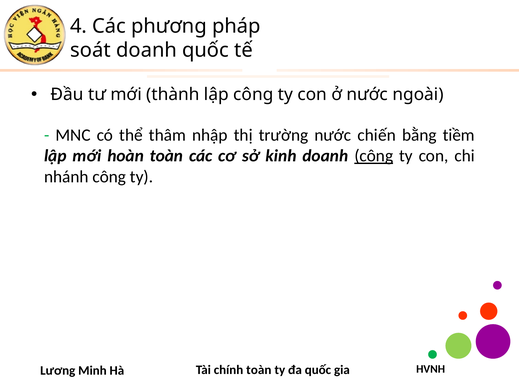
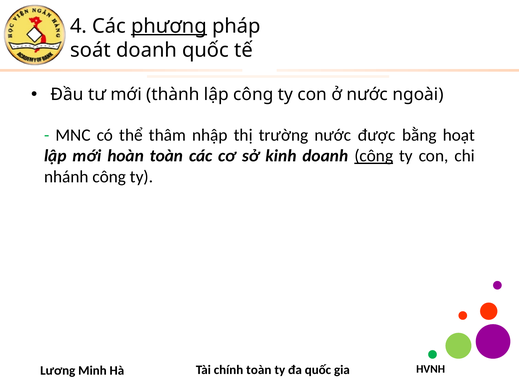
phương underline: none -> present
chiến: chiến -> được
tiềm: tiềm -> hoạt
